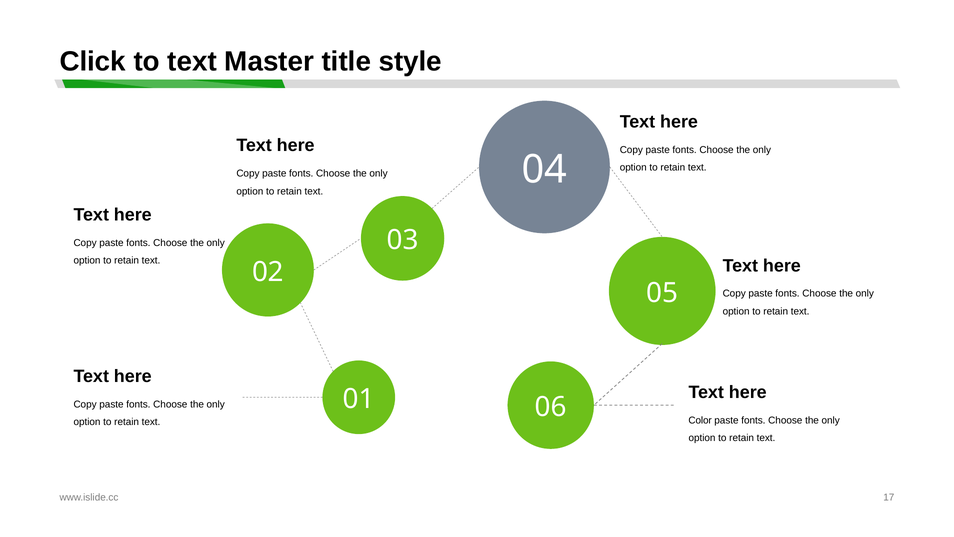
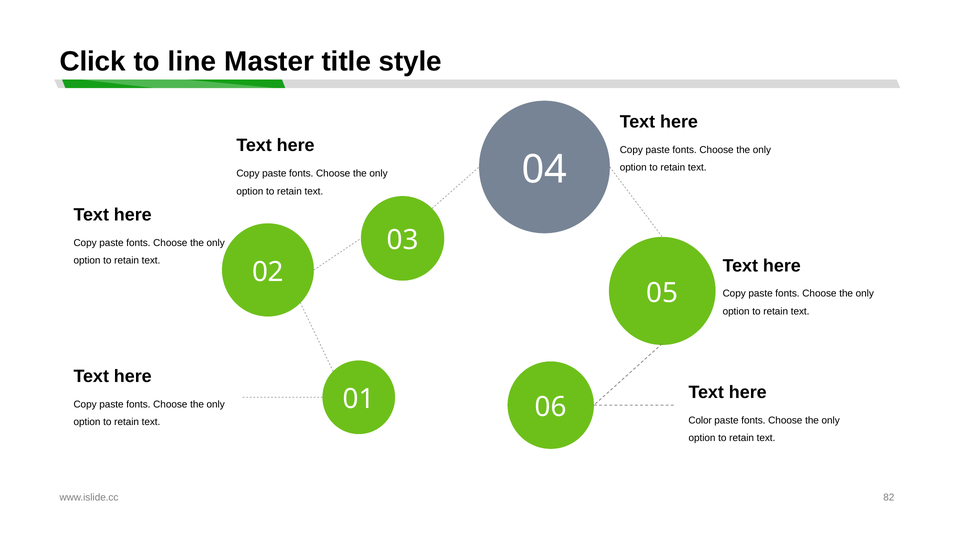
to text: text -> line
17: 17 -> 82
